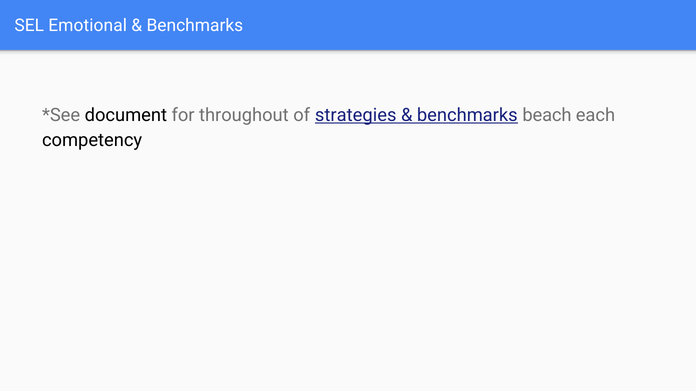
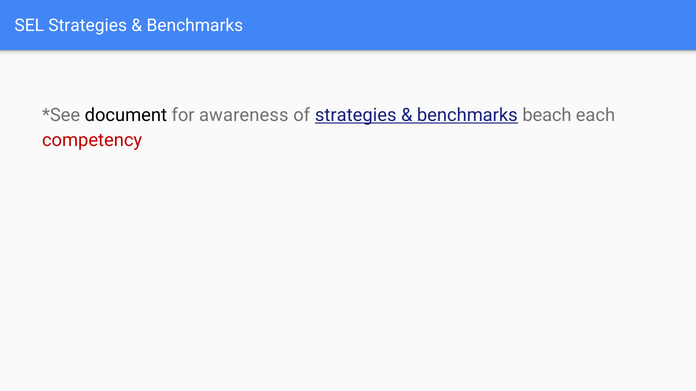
SEL Emotional: Emotional -> Strategies
throughout: throughout -> awareness
competency colour: black -> red
